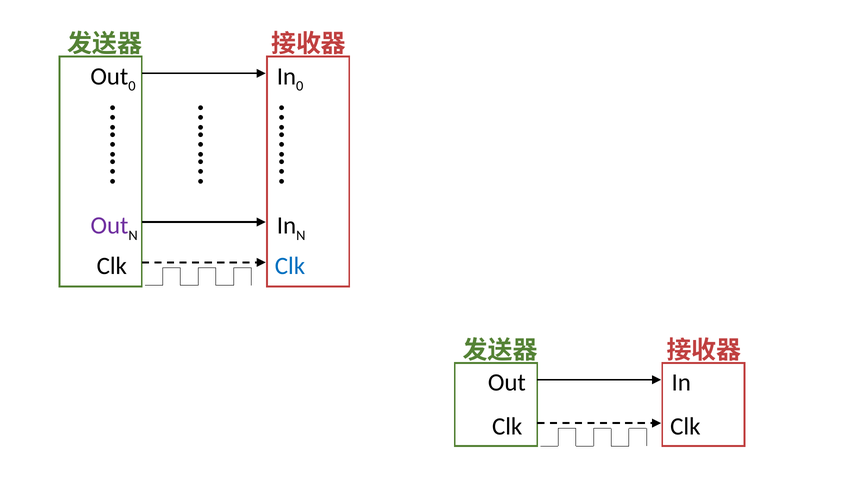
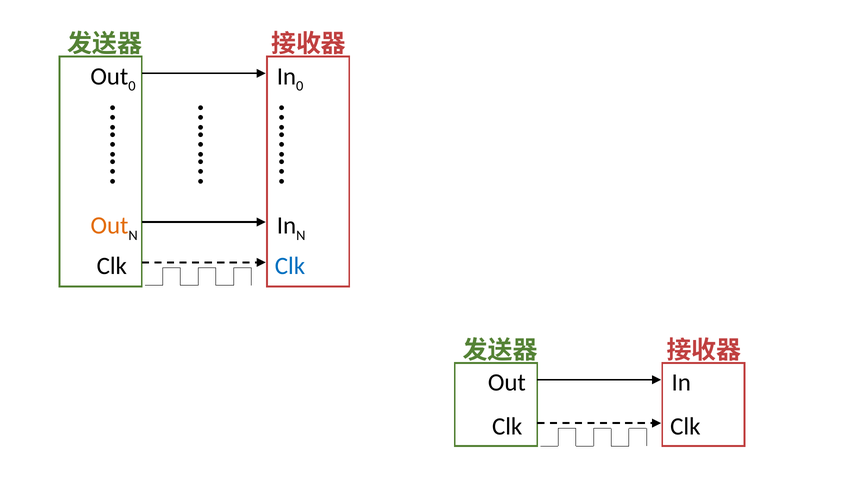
Out at (109, 226) colour: purple -> orange
